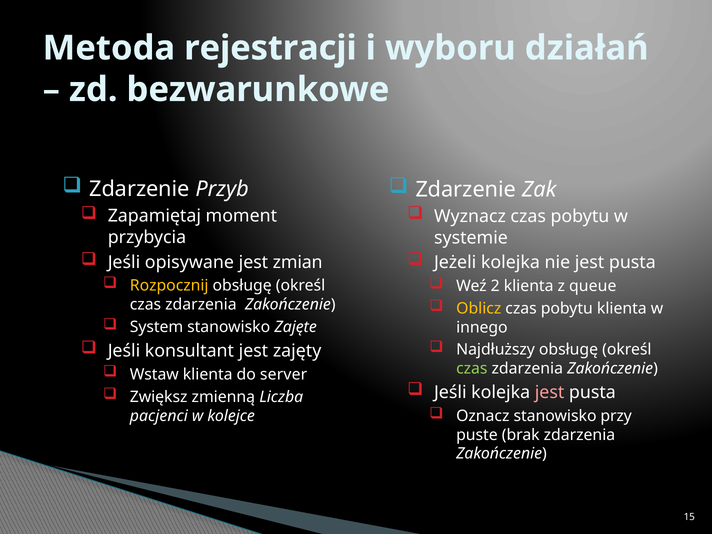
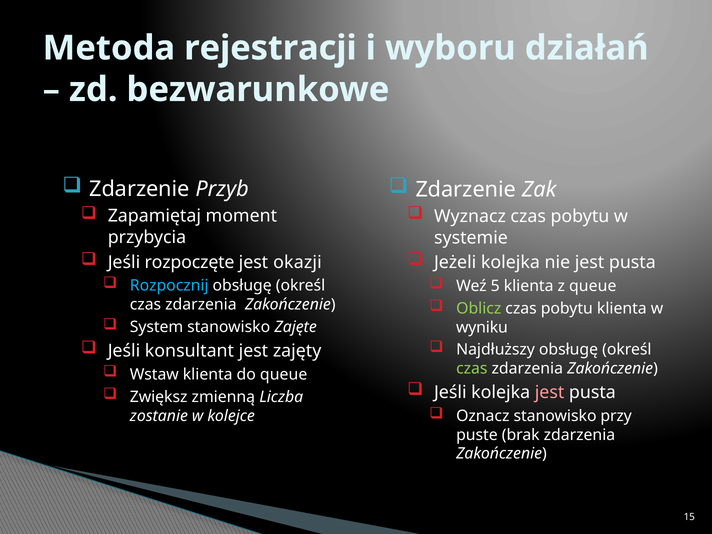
opisywane: opisywane -> rozpoczęte
zmian: zmian -> okazji
Rozpocznij colour: yellow -> light blue
2: 2 -> 5
Oblicz colour: yellow -> light green
innego: innego -> wyniku
do server: server -> queue
pacjenci: pacjenci -> zostanie
